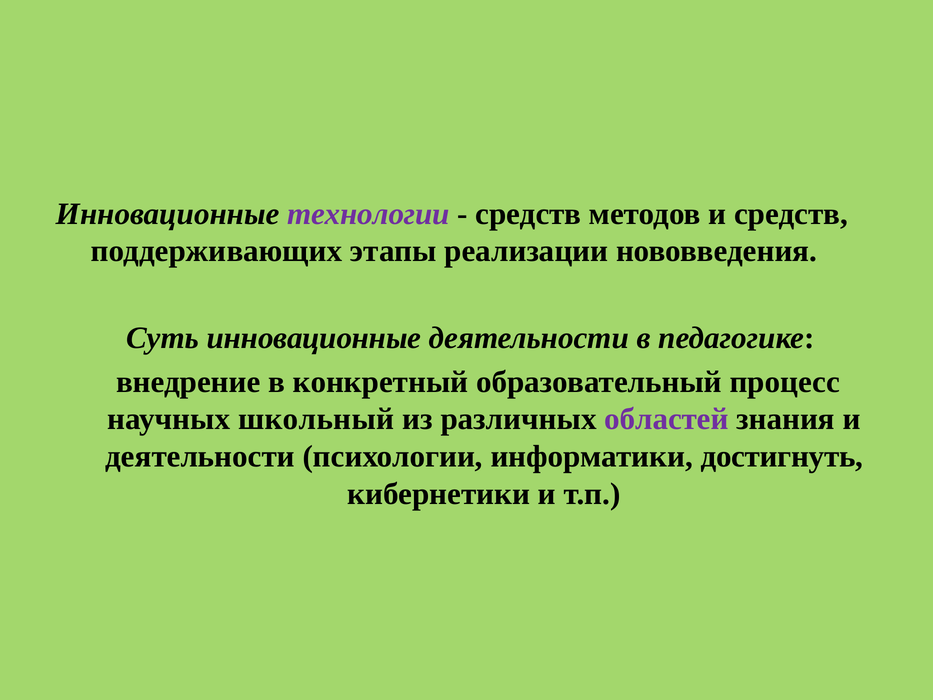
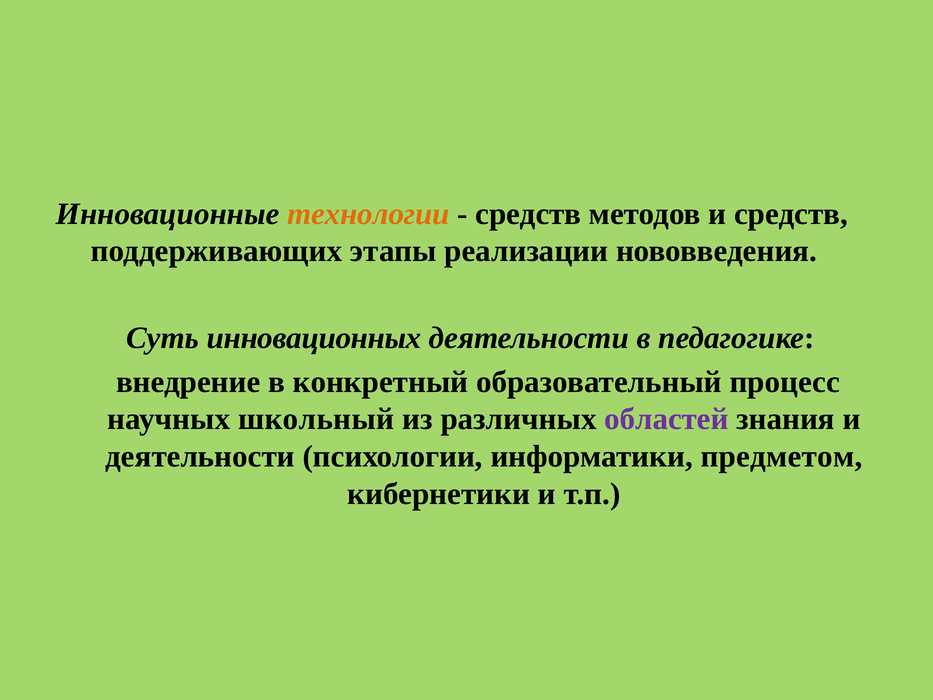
технологии colour: purple -> orange
Суть инновационные: инновационные -> инновационных
достигнуть: достигнуть -> предметом
